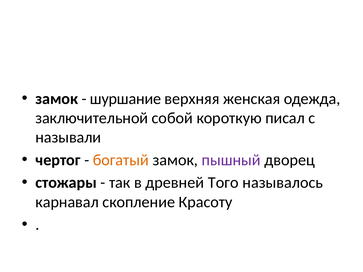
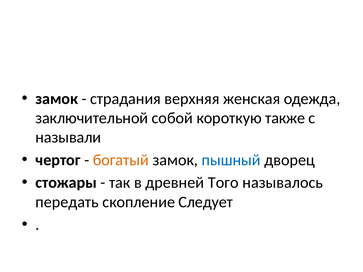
шуршание: шуршание -> страдания
писал: писал -> также
пышный colour: purple -> blue
карнавал: карнавал -> передать
Красоту: Красоту -> Следует
